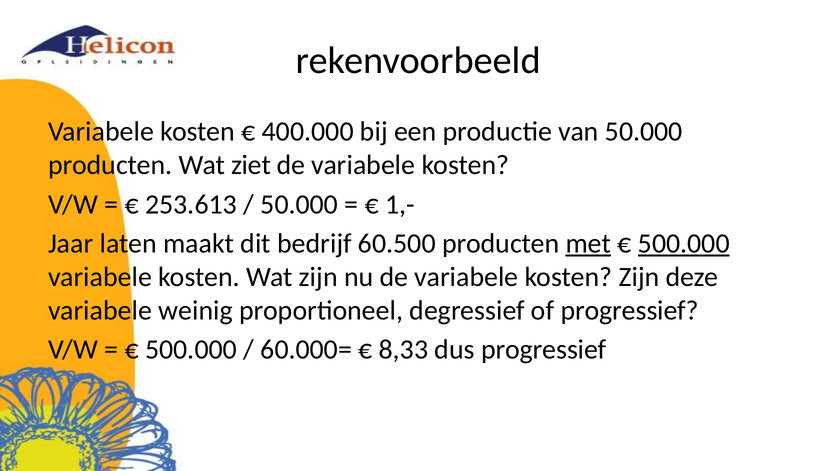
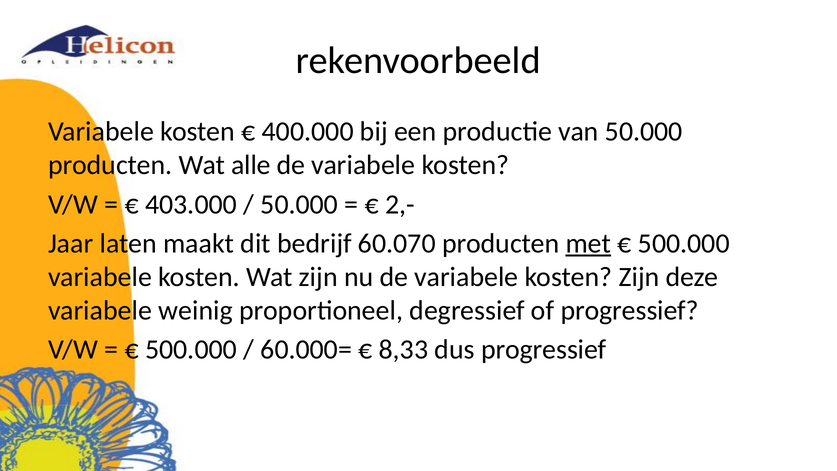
ziet: ziet -> alle
253.613: 253.613 -> 403.000
1,-: 1,- -> 2,-
60.500: 60.500 -> 60.070
500.000 at (684, 243) underline: present -> none
